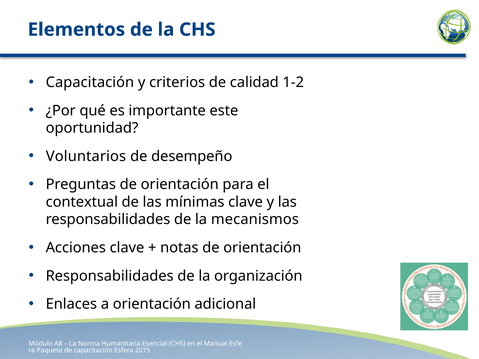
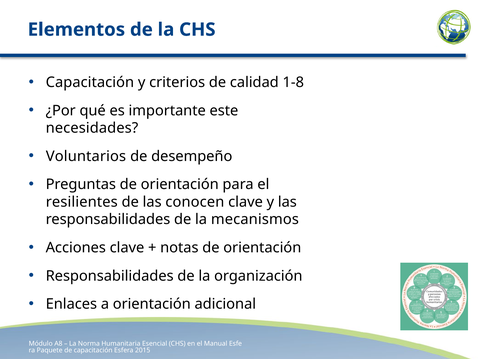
1-2: 1-2 -> 1-8
oportunidad: oportunidad -> necesidades
contextual: contextual -> resilientes
mínimas: mínimas -> conocen
